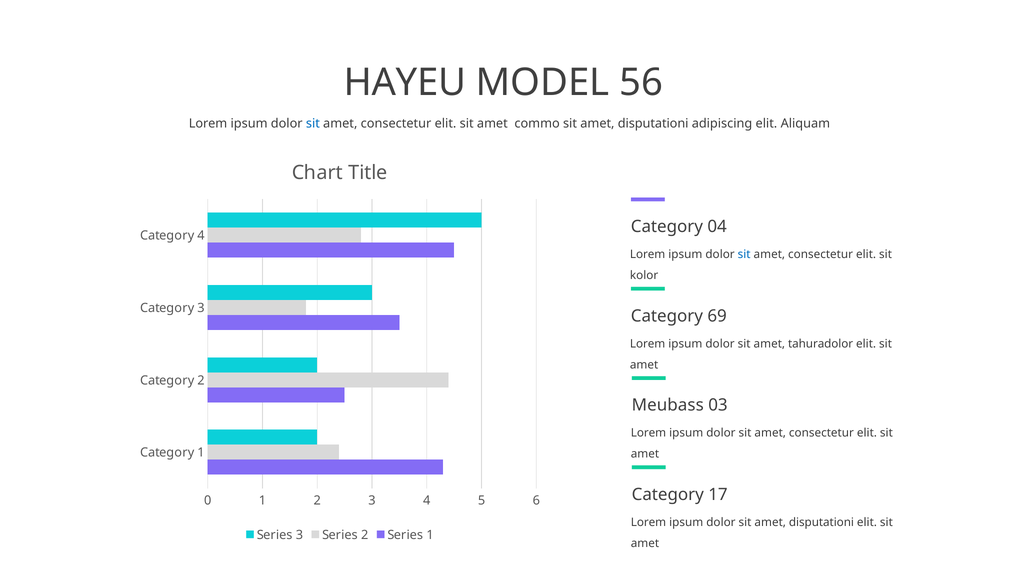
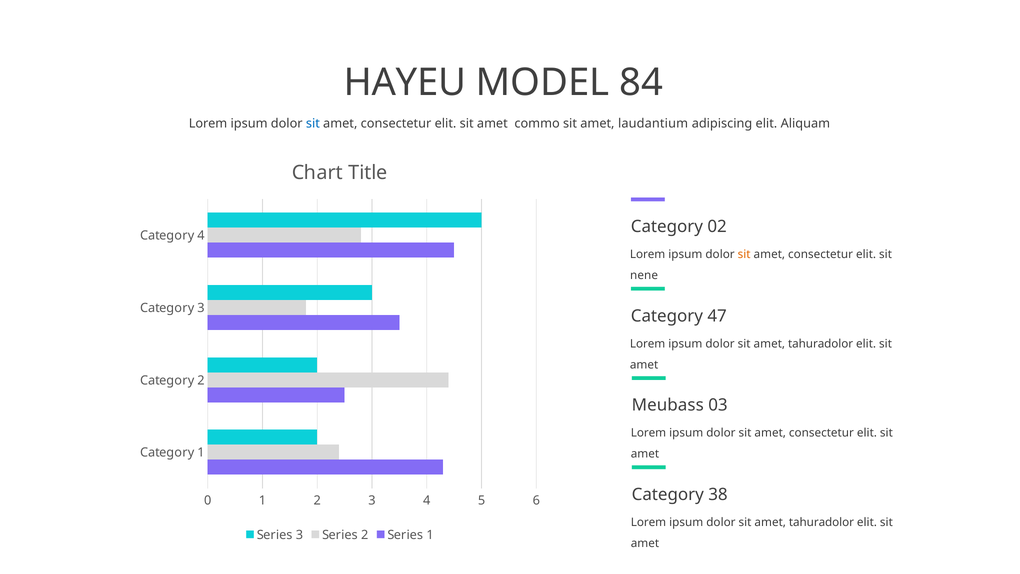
56: 56 -> 84
commo sit amet disputationi: disputationi -> laudantium
04: 04 -> 02
sit at (744, 254) colour: blue -> orange
kolor: kolor -> nene
69: 69 -> 47
17: 17 -> 38
disputationi at (821, 522): disputationi -> tahuradolor
